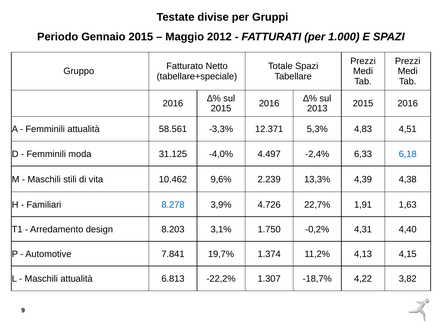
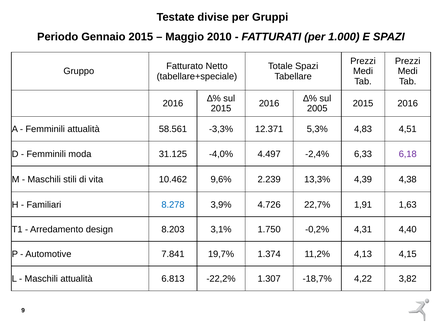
2012: 2012 -> 2010
2013: 2013 -> 2005
6,18 colour: blue -> purple
